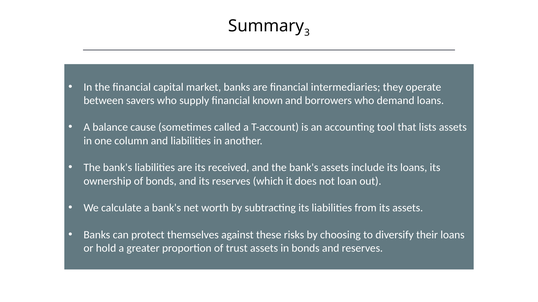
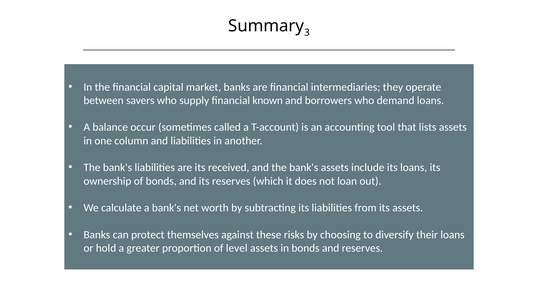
cause: cause -> occur
trust: trust -> level
